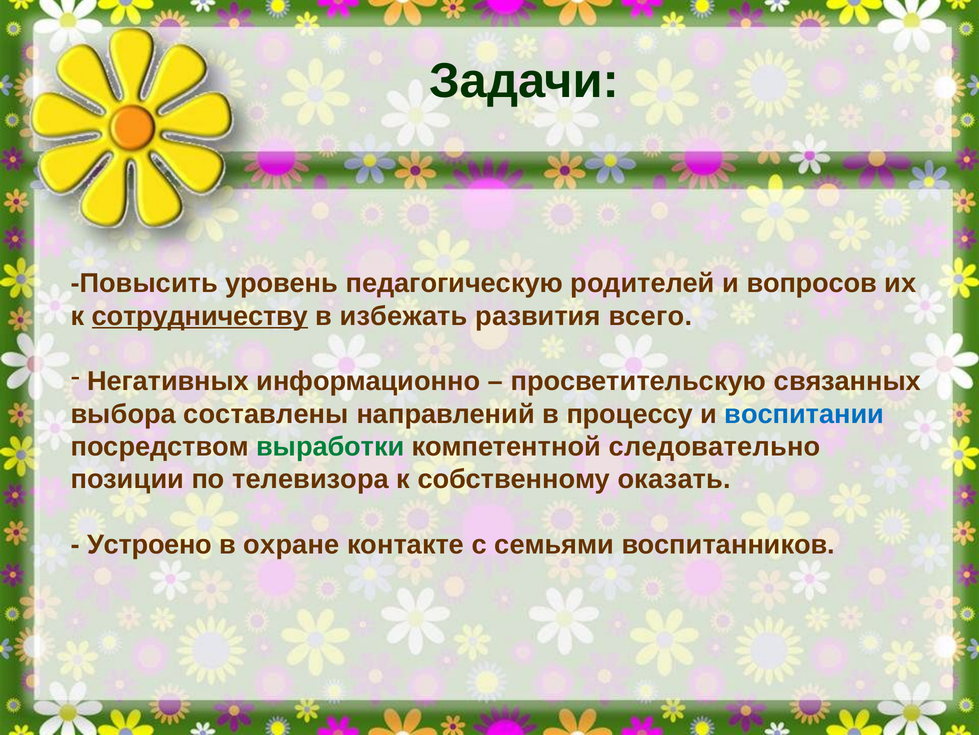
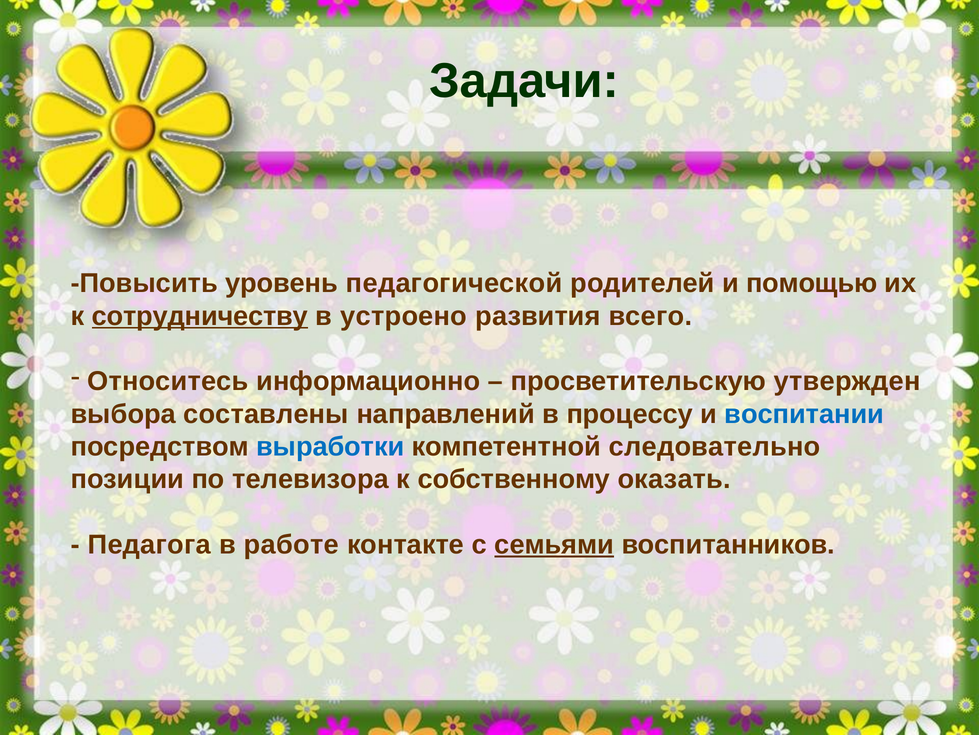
педагогическую: педагогическую -> педагогической
вопросов: вопросов -> помощью
избежать: избежать -> устроено
Негативных: Негативных -> Относитесь
связанных: связанных -> утвержден
выработки colour: green -> blue
Устроено: Устроено -> Педагога
охране: охране -> работе
семьями underline: none -> present
